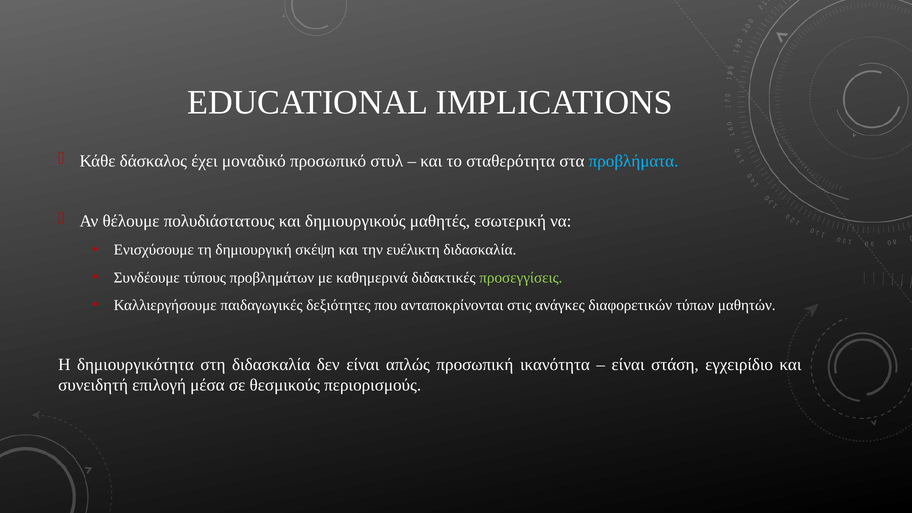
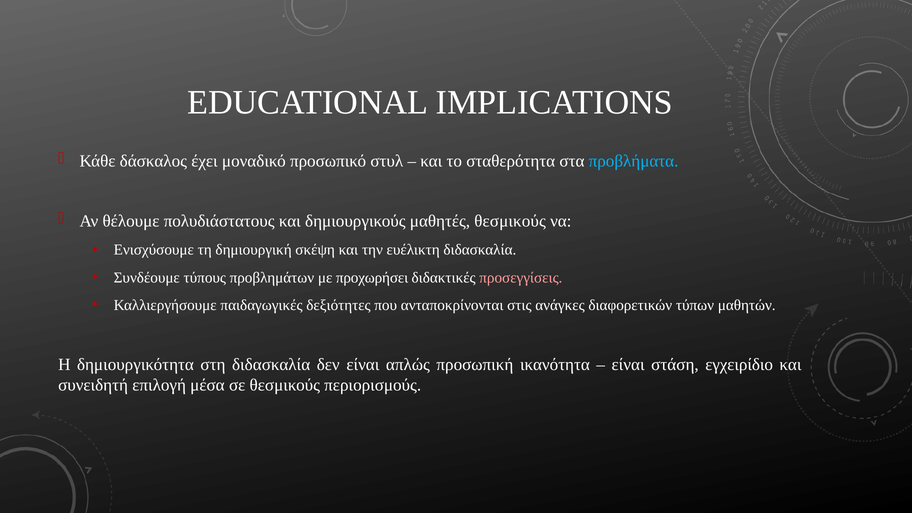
μαθητές εσωτερική: εσωτερική -> θεσμικούς
καθημερινά: καθημερινά -> προχωρήσει
προσεγγίσεις colour: light green -> pink
